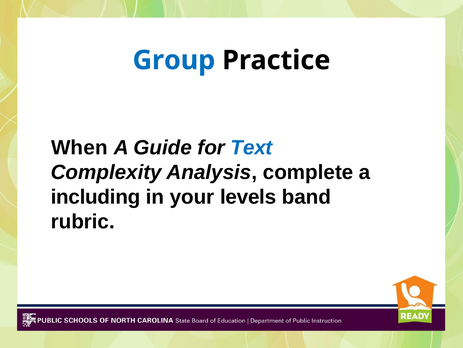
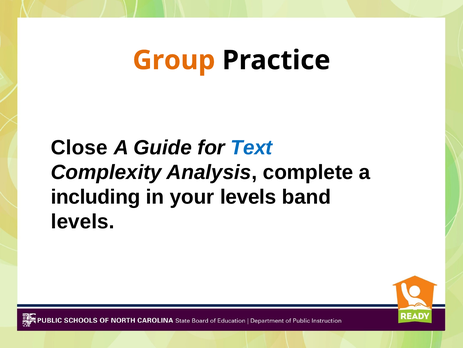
Group colour: blue -> orange
When: When -> Close
rubric at (83, 221): rubric -> levels
